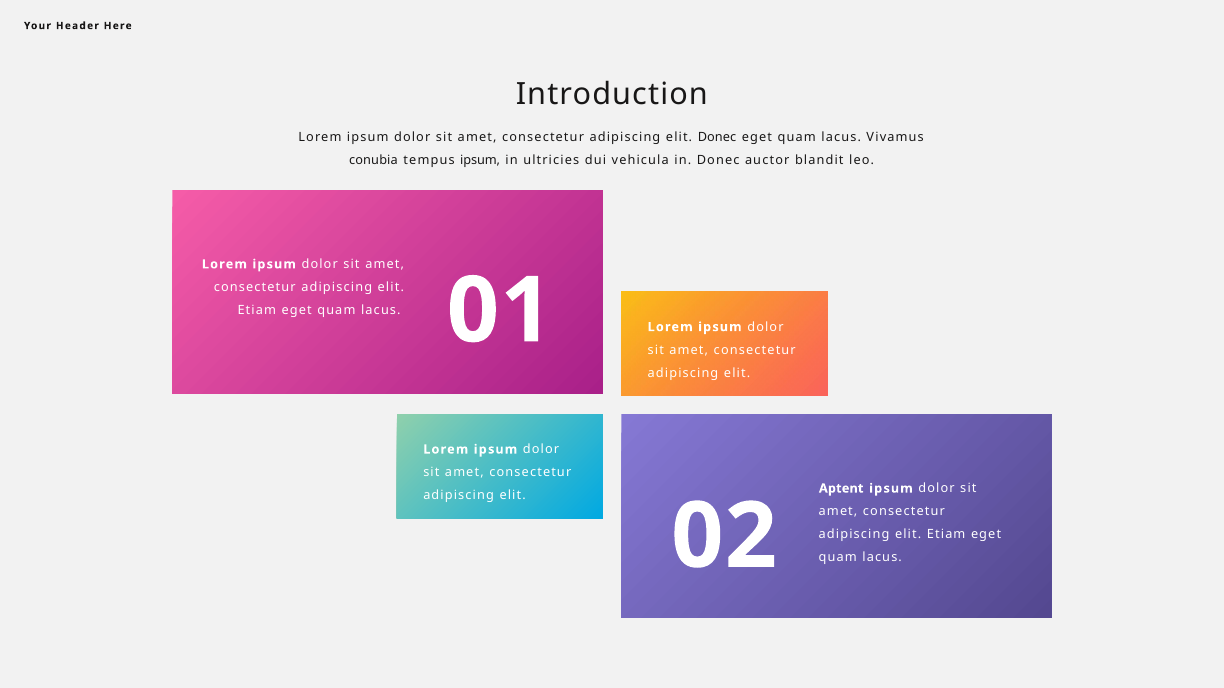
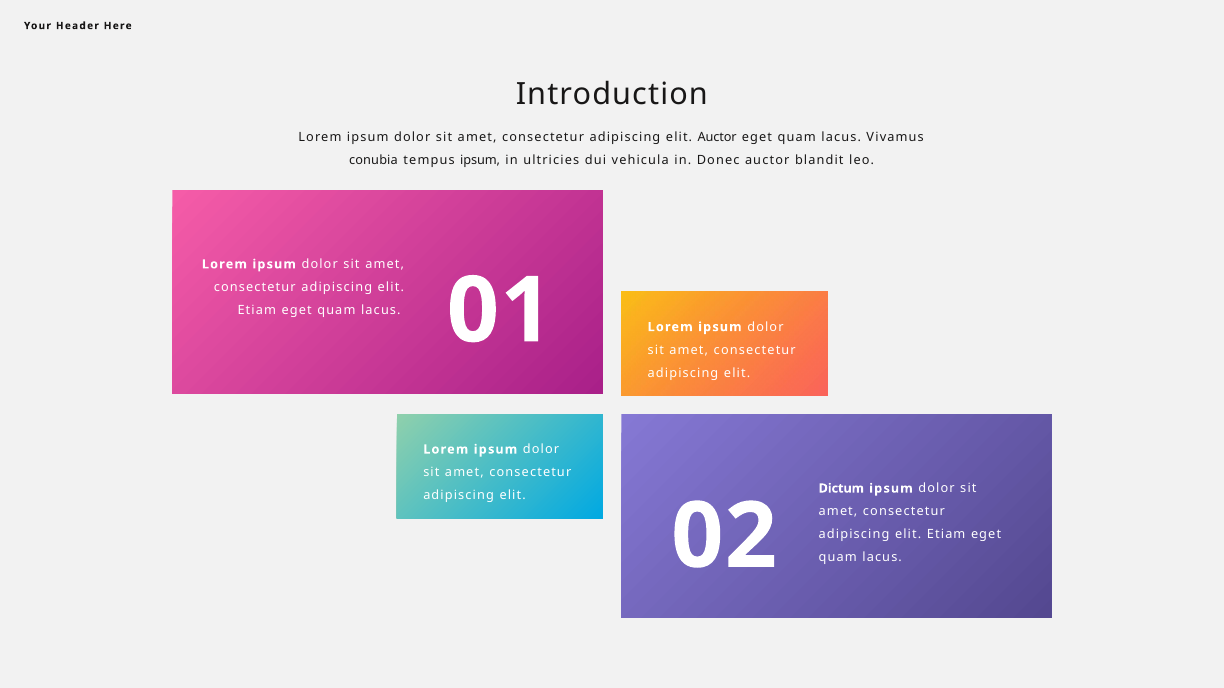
elit Donec: Donec -> Auctor
Aptent: Aptent -> Dictum
